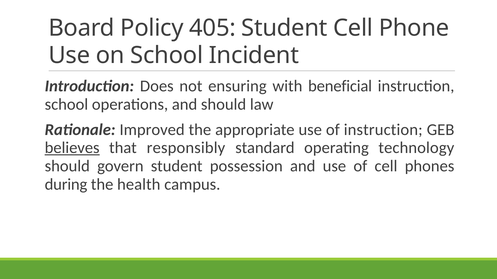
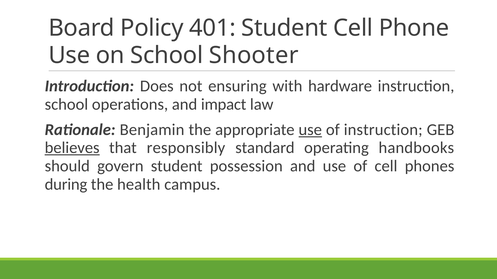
405: 405 -> 401
Incident: Incident -> Shooter
beneficial: beneficial -> hardware
and should: should -> impact
Improved: Improved -> Benjamin
use at (310, 130) underline: none -> present
technology: technology -> handbooks
